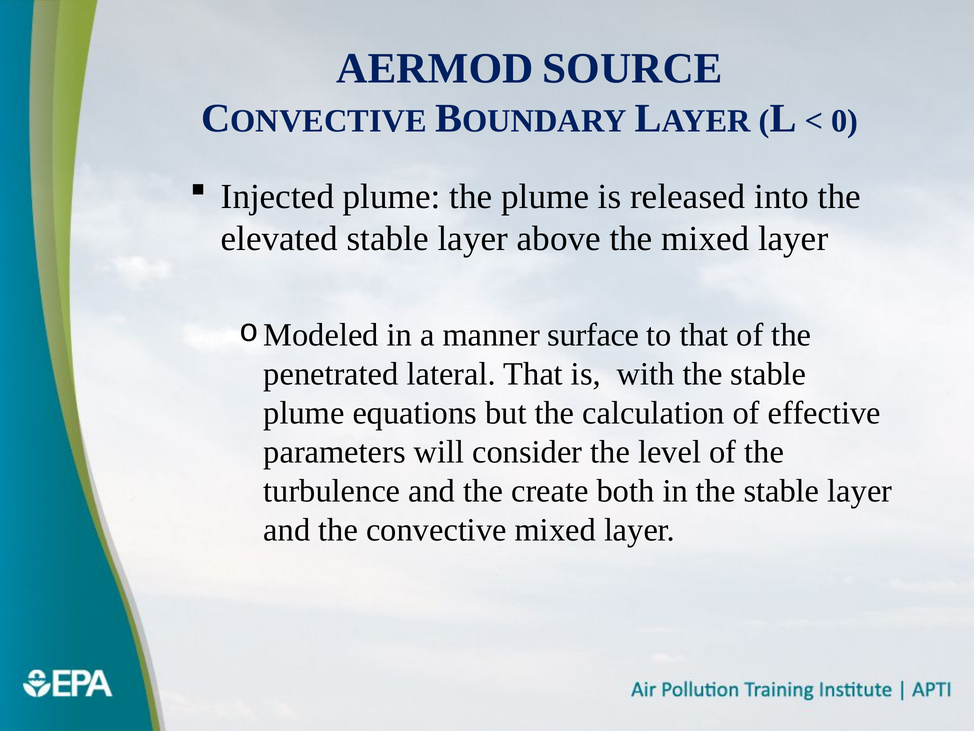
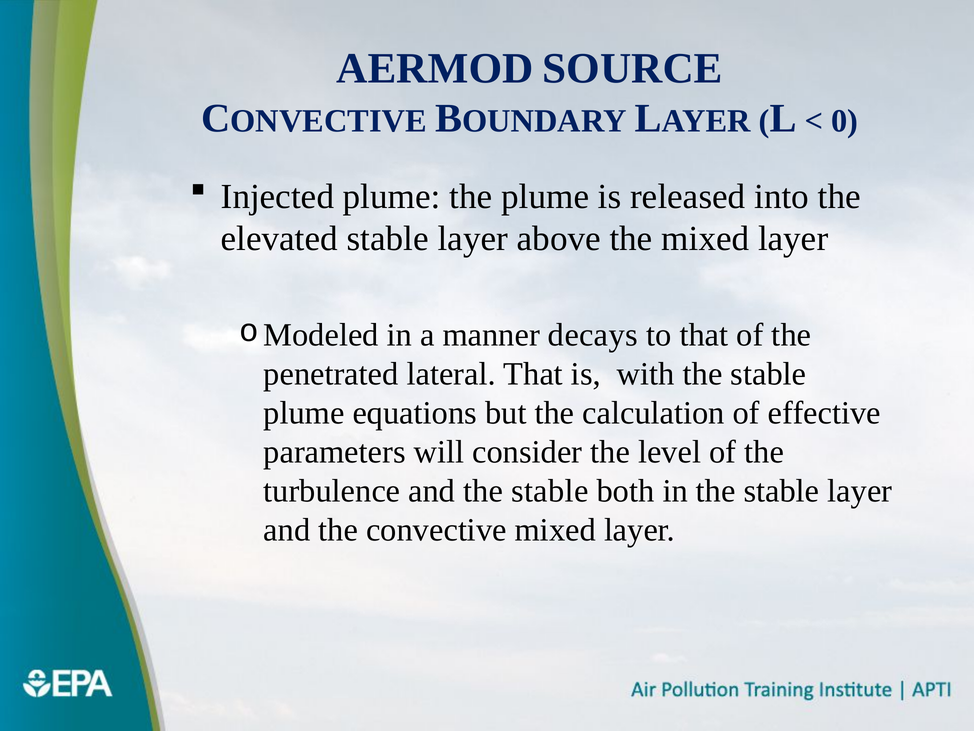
surface: surface -> decays
and the create: create -> stable
